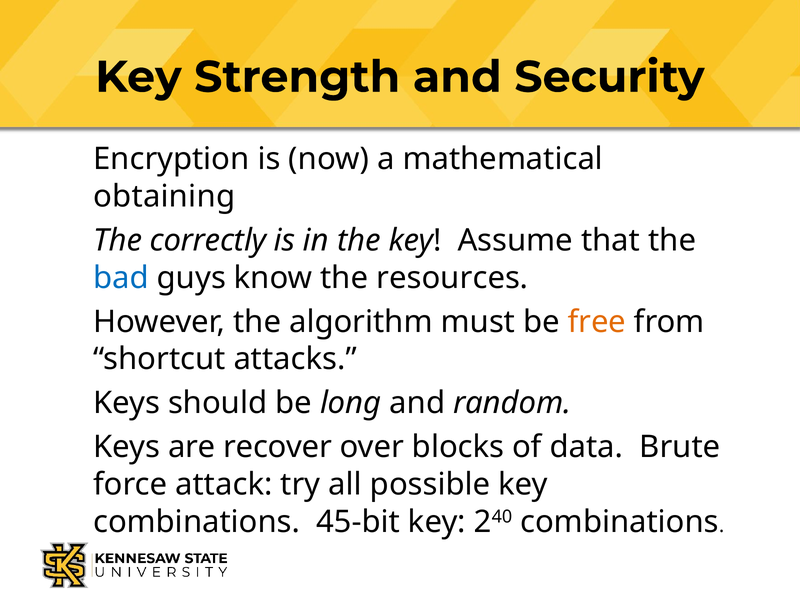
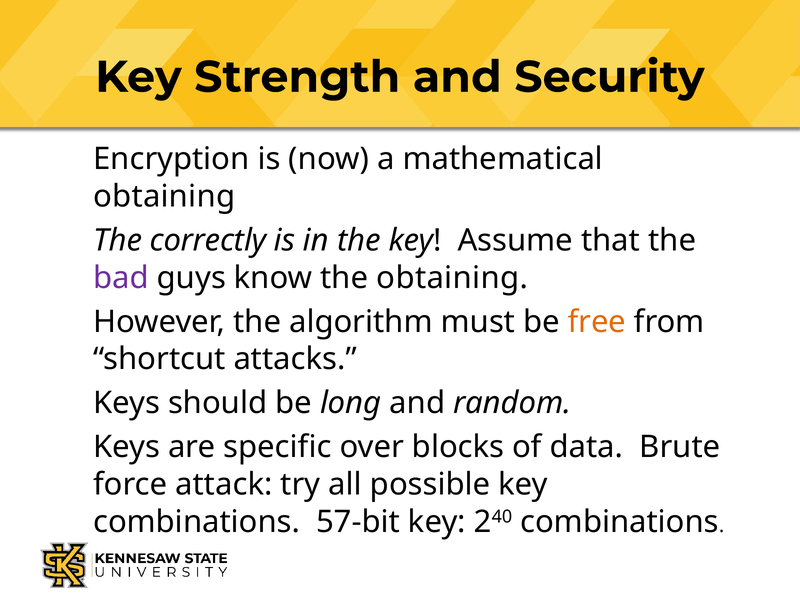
bad colour: blue -> purple
the resources: resources -> obtaining
recover: recover -> specific
45-bit: 45-bit -> 57-bit
